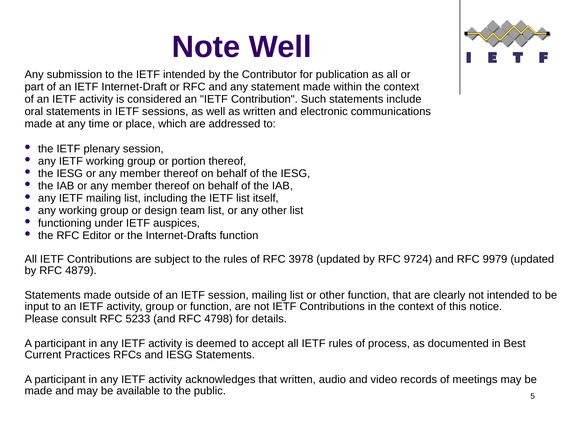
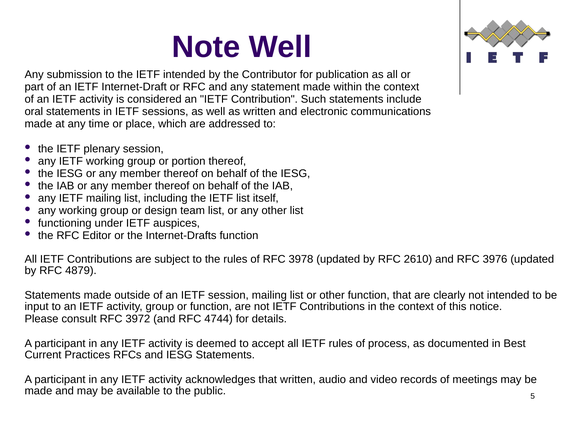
9724: 9724 -> 2610
9979: 9979 -> 3976
5233: 5233 -> 3972
4798: 4798 -> 4744
